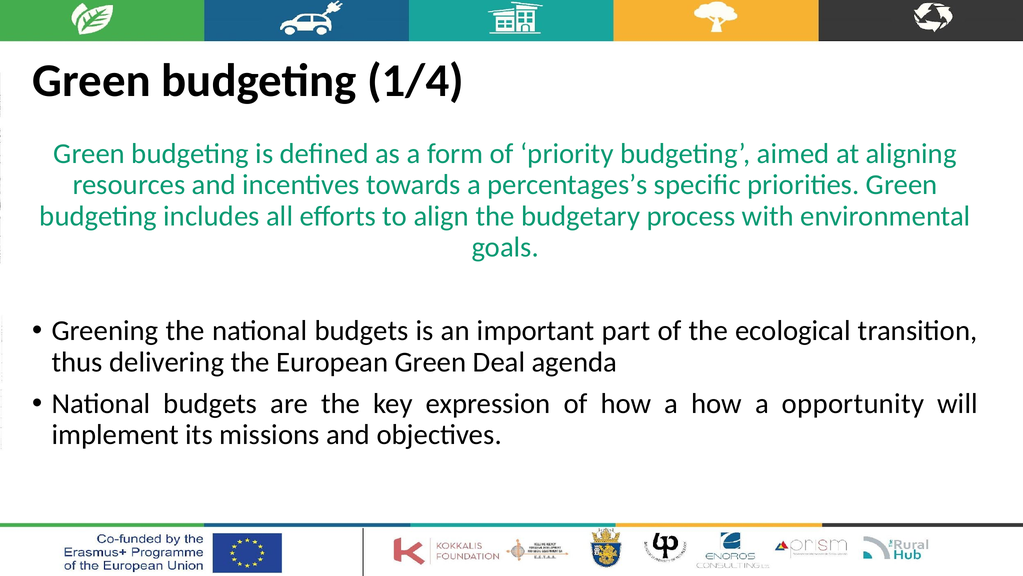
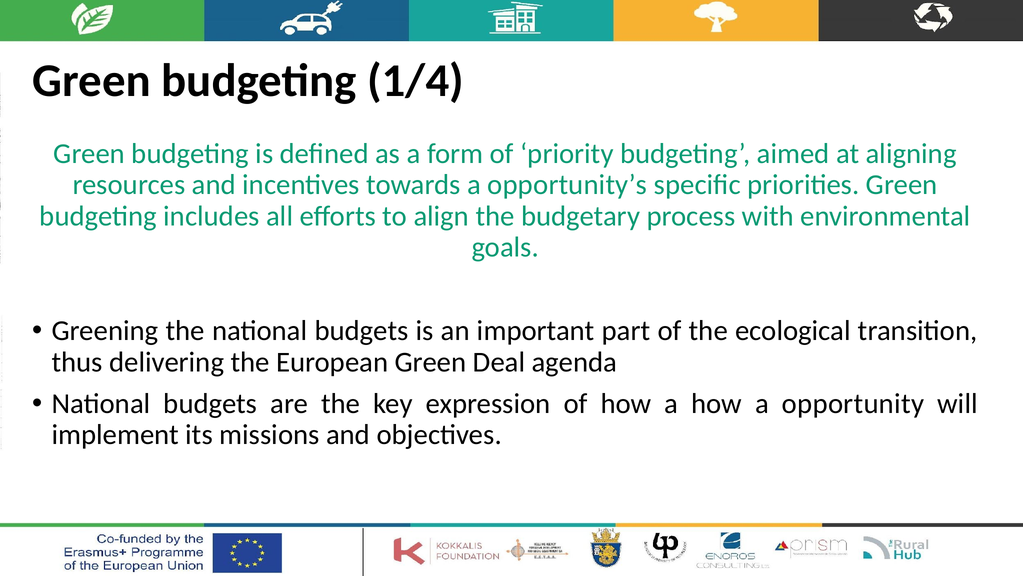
percentages’s: percentages’s -> opportunity’s
